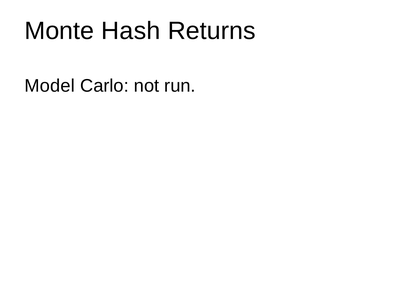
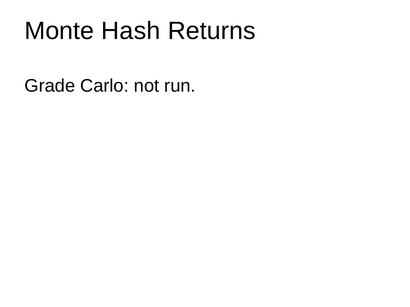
Model: Model -> Grade
